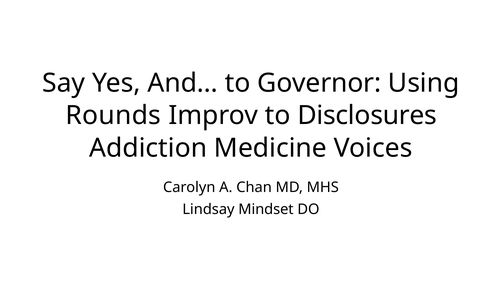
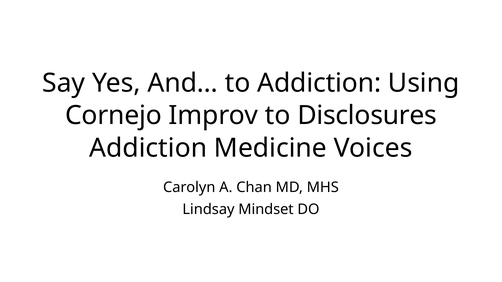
to Governor: Governor -> Addiction
Rounds: Rounds -> Cornejo
